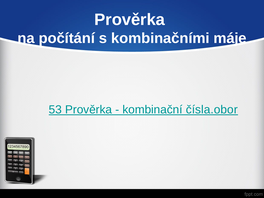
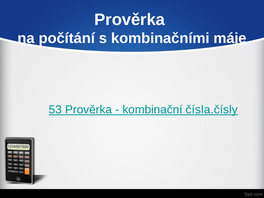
čísla.obor: čísla.obor -> čísla.čísly
